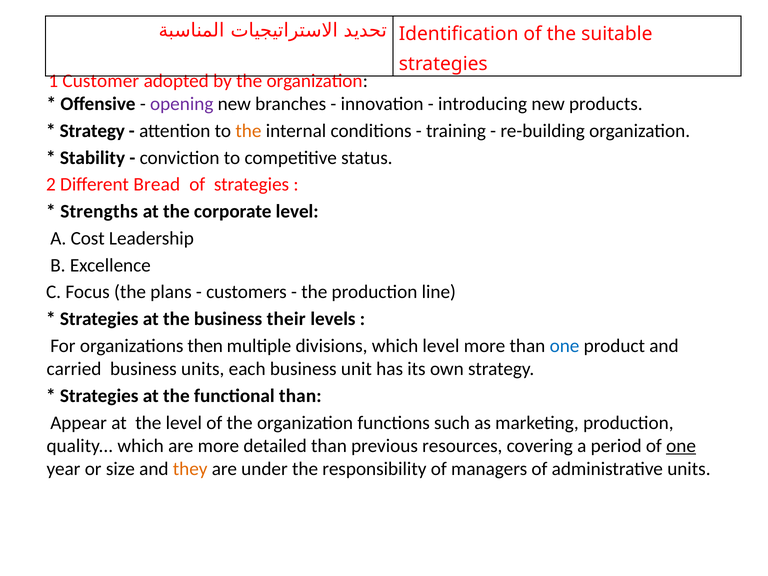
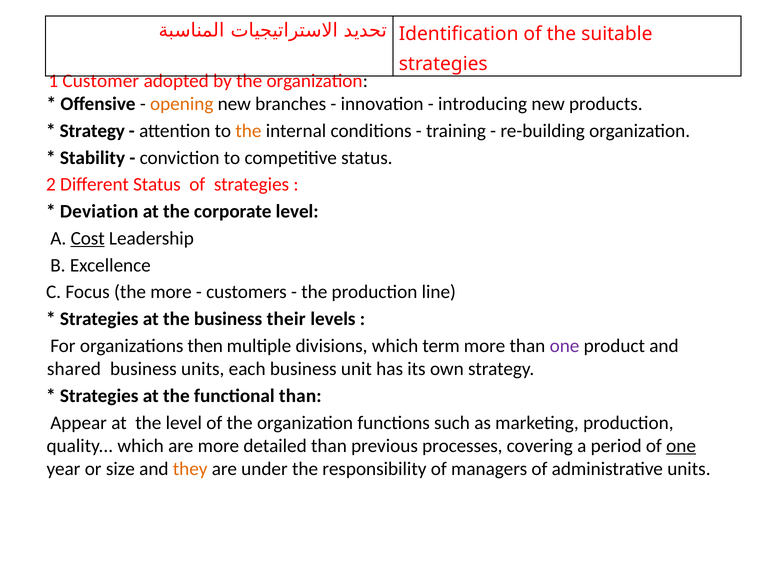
opening colour: purple -> orange
Different Bread: Bread -> Status
Strengths: Strengths -> Deviation
Cost underline: none -> present
the plans: plans -> more
which level: level -> term
one at (565, 346) colour: blue -> purple
carried: carried -> shared
resources: resources -> processes
